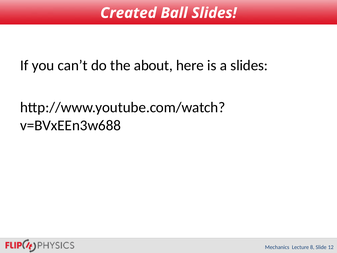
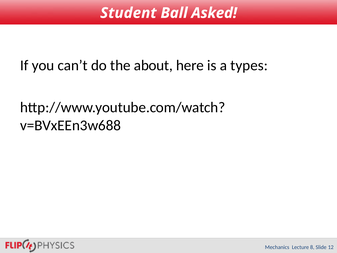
Created: Created -> Student
Ball Slides: Slides -> Asked
a slides: slides -> types
